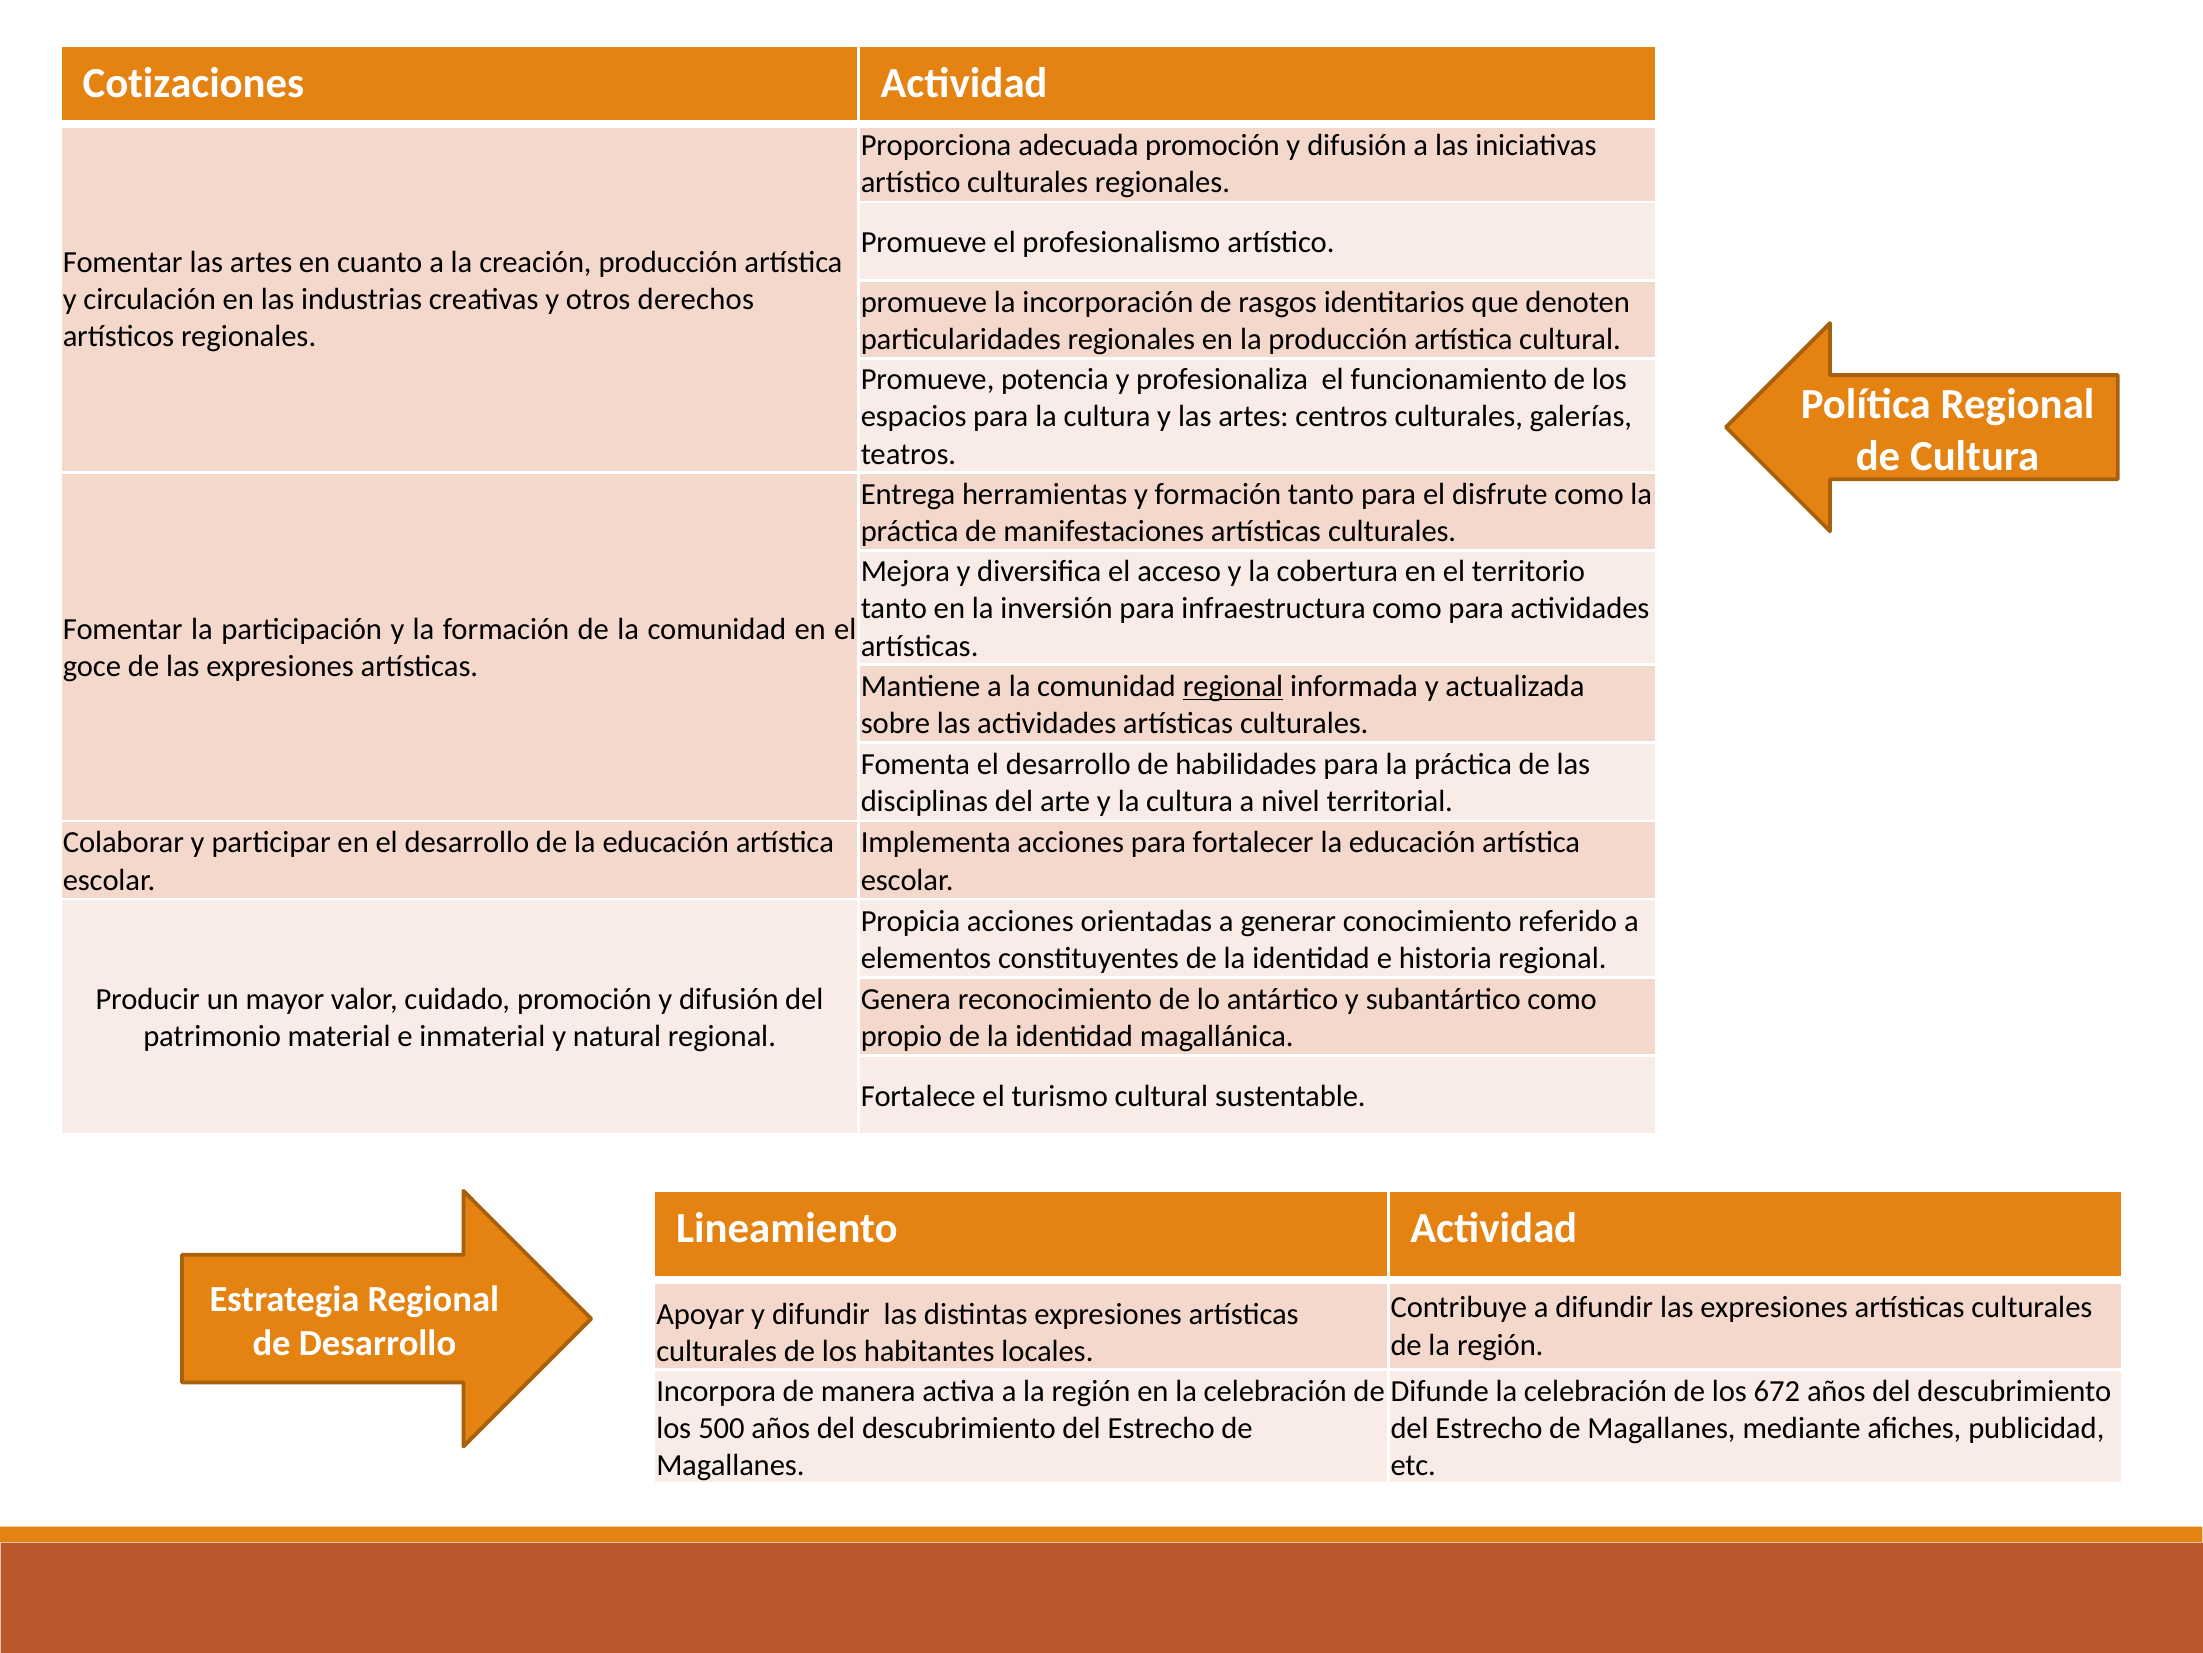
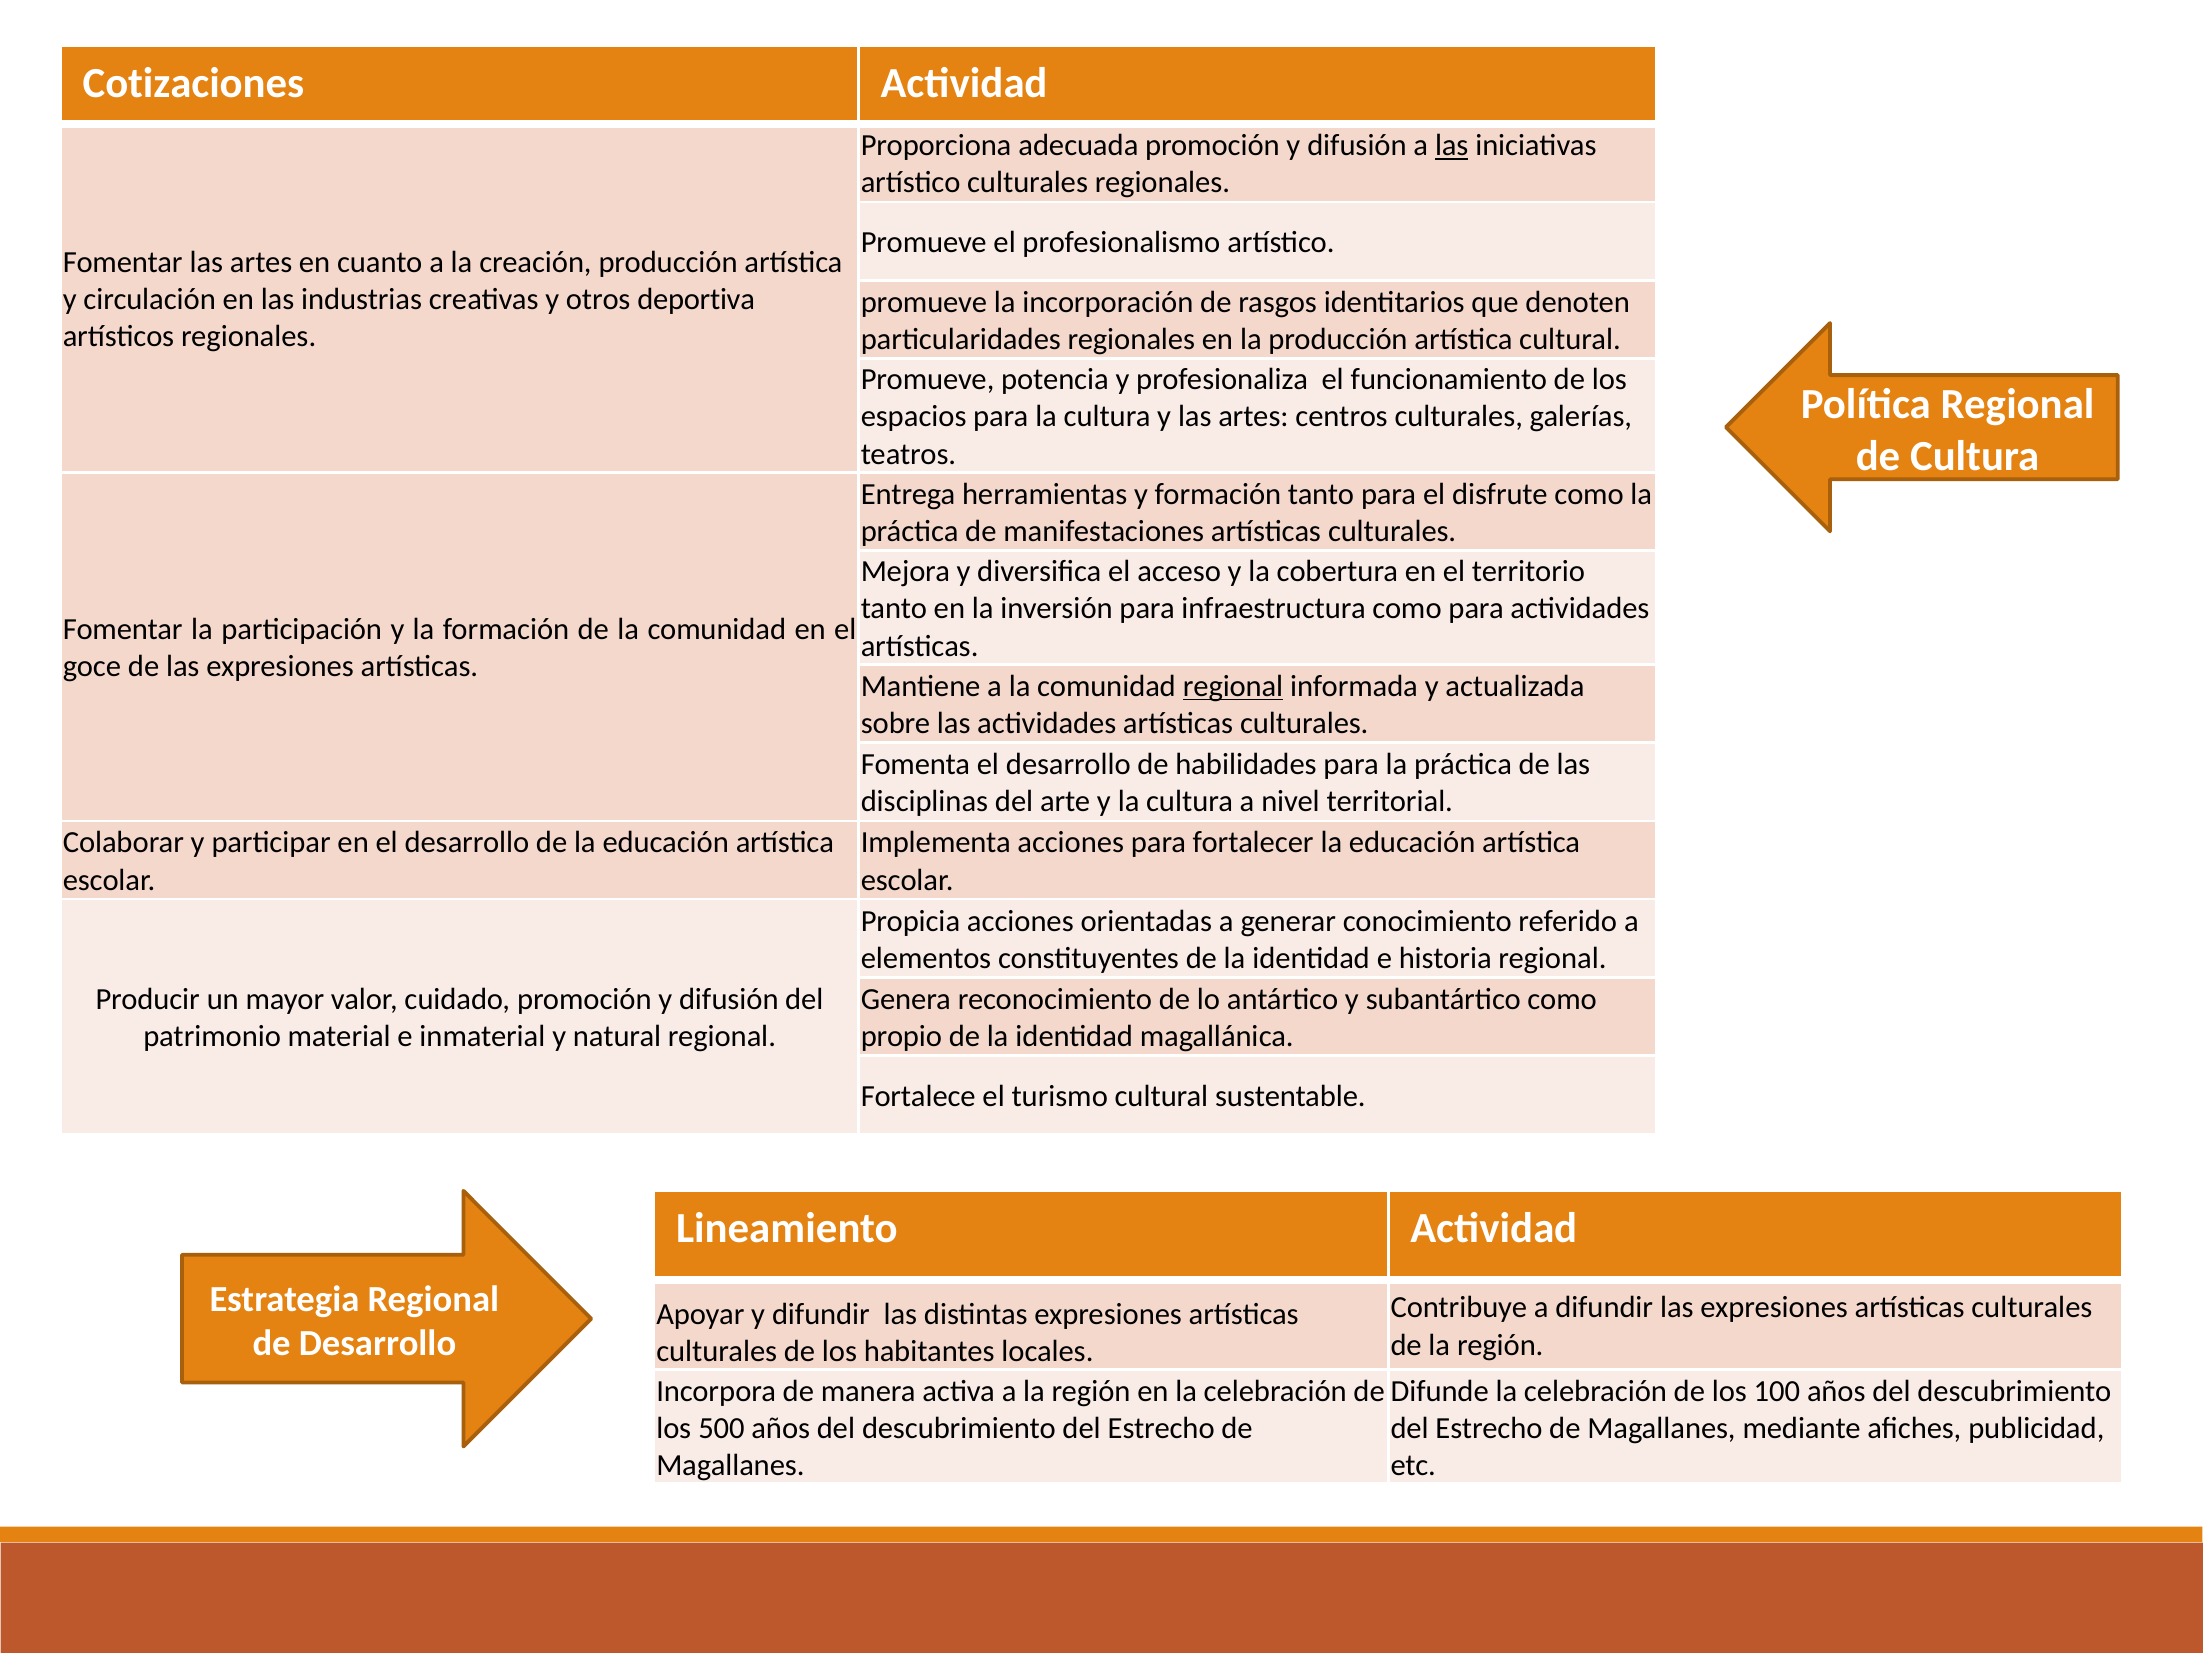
las at (1452, 146) underline: none -> present
derechos: derechos -> deportiva
672: 672 -> 100
